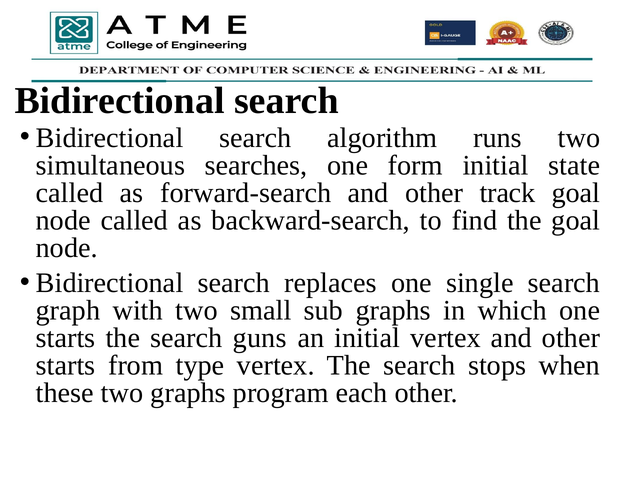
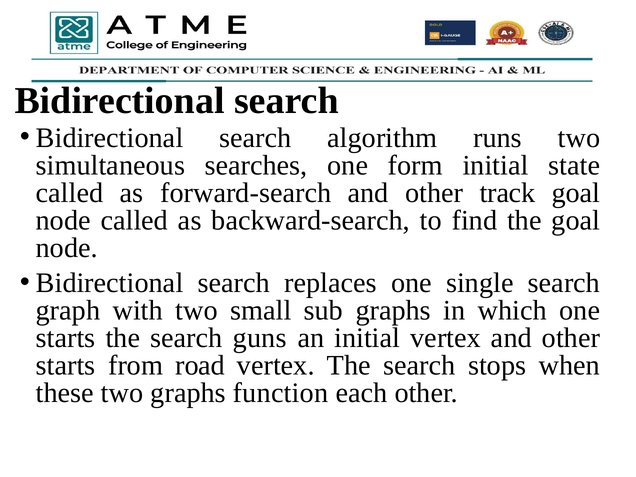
type: type -> road
program: program -> function
